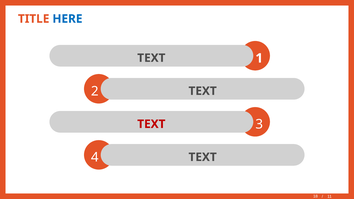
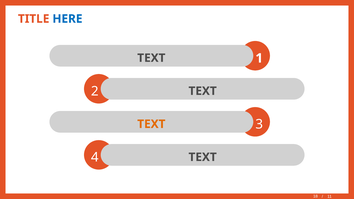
TEXT at (151, 124) colour: red -> orange
